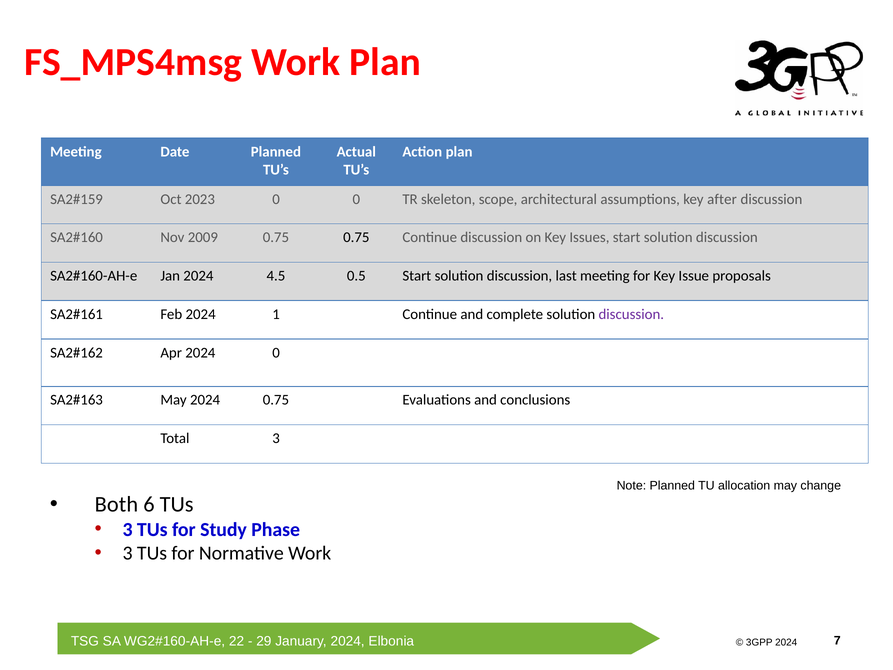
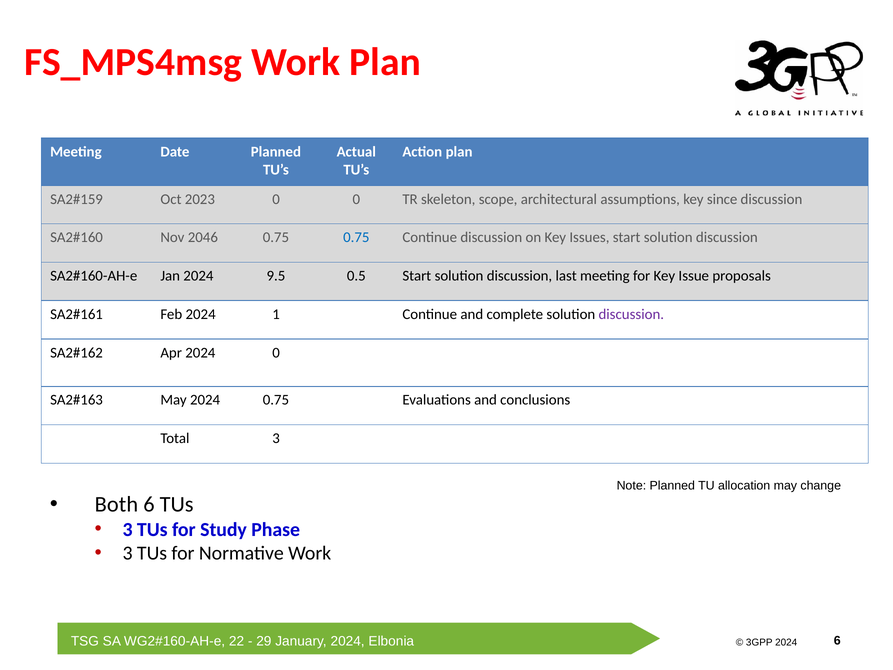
after: after -> since
2009: 2009 -> 2046
0.75 at (356, 237) colour: black -> blue
4.5: 4.5 -> 9.5
7 at (837, 640): 7 -> 6
